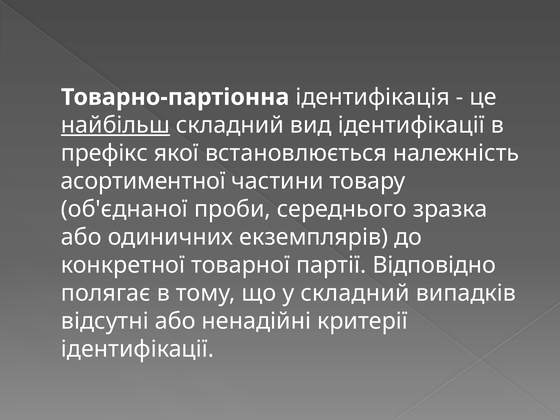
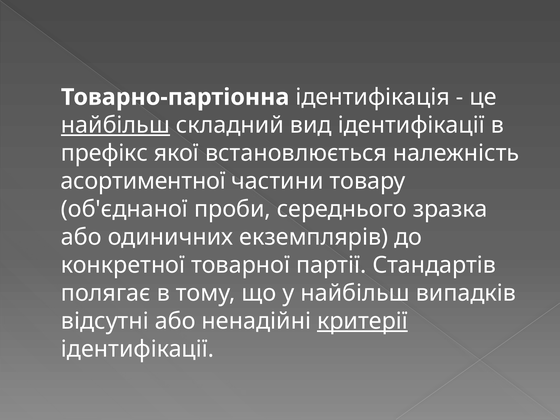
Відповідно: Відповідно -> Стандартів
у складний: складний -> найбільш
критерії underline: none -> present
